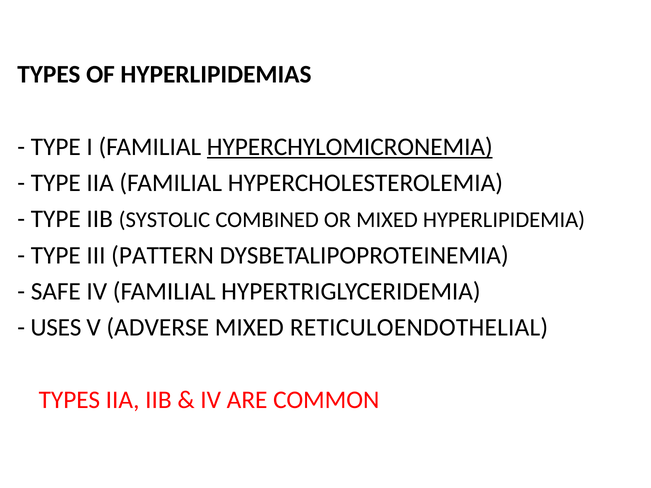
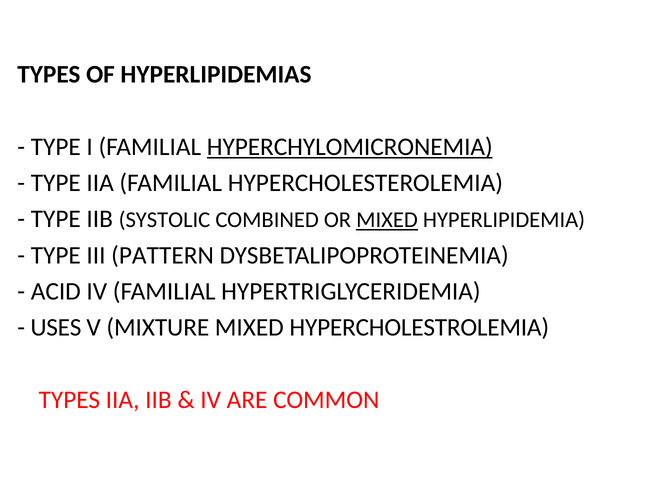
MIXED at (387, 220) underline: none -> present
SAFE: SAFE -> ACID
ADVERSE: ADVERSE -> MIXTURE
RETICULOENDOTHELIAL: RETICULOENDOTHELIAL -> HYPERCHOLESTROLEMIA
